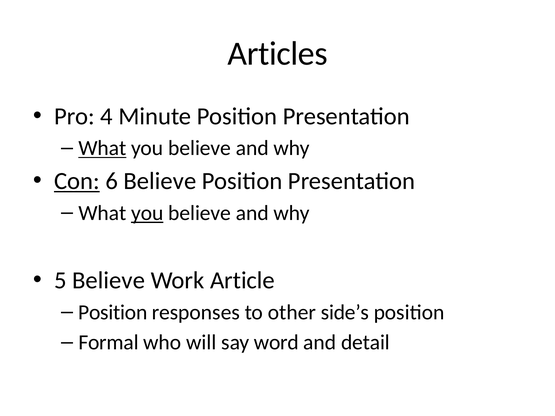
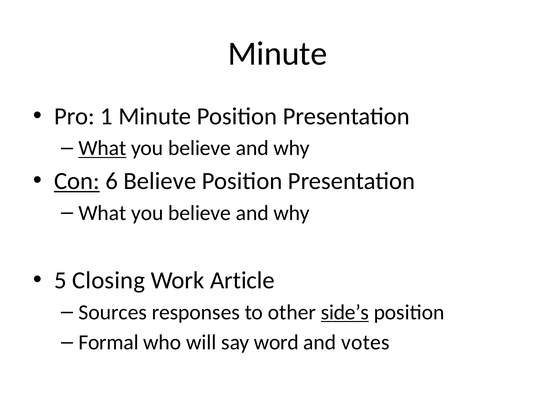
Articles at (278, 54): Articles -> Minute
4: 4 -> 1
you at (147, 213) underline: present -> none
5 Believe: Believe -> Closing
Position at (113, 312): Position -> Sources
side’s underline: none -> present
detail: detail -> votes
